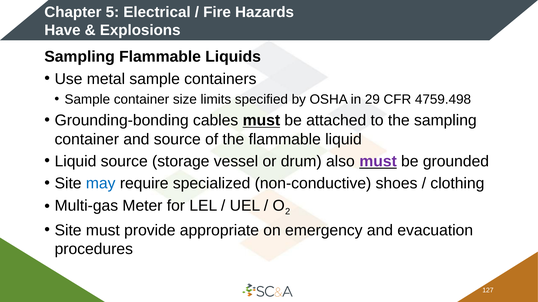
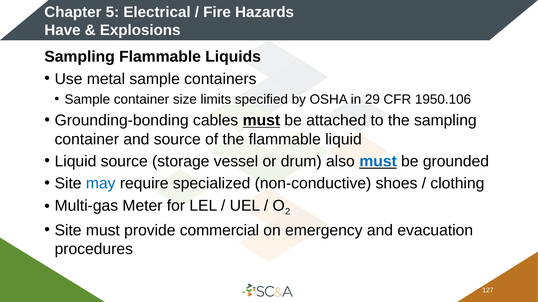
4759.498: 4759.498 -> 1950.106
must at (378, 162) colour: purple -> blue
appropriate: appropriate -> commercial
